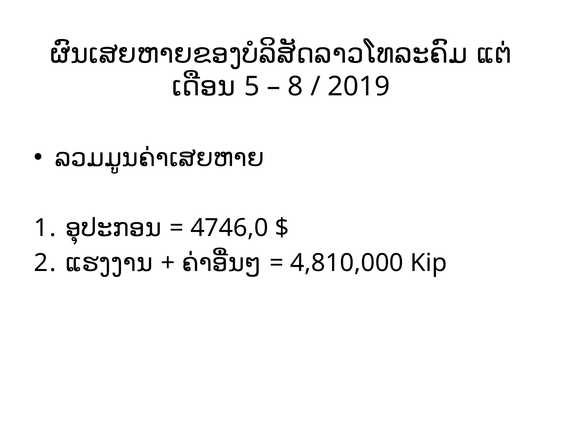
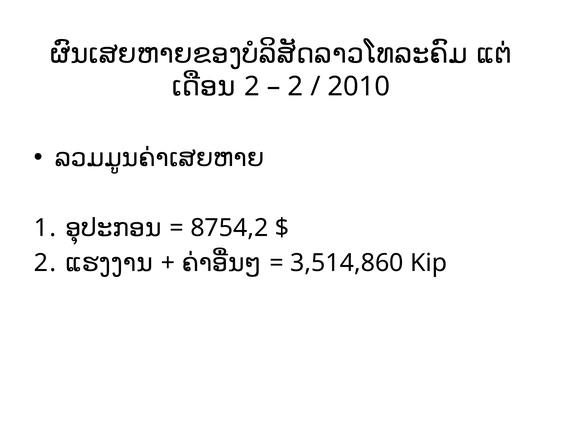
5 at (252, 87): 5 -> 2
8 at (295, 87): 8 -> 2
2019: 2019 -> 2010
4746,0: 4746,0 -> 8754,2
4,810,000: 4,810,000 -> 3,514,860
